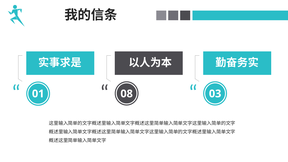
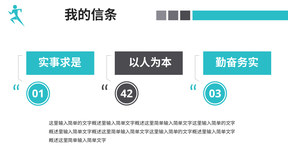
08: 08 -> 42
